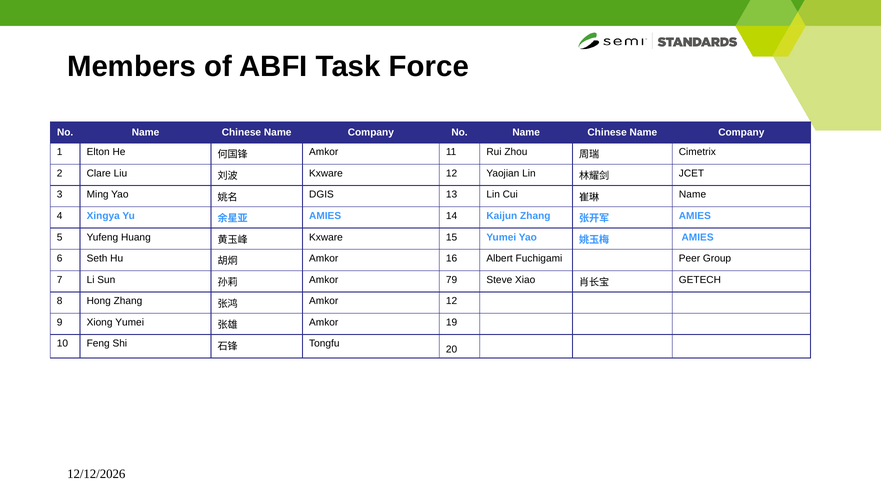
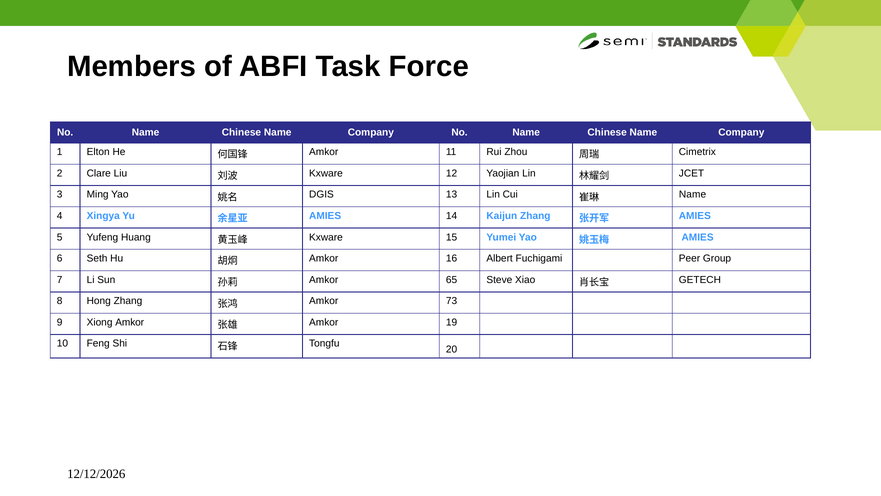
79: 79 -> 65
Amkor 12: 12 -> 73
Xiong Yumei: Yumei -> Amkor
